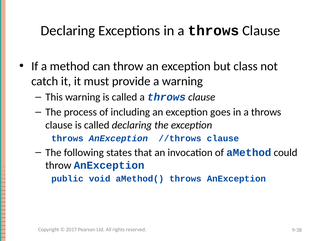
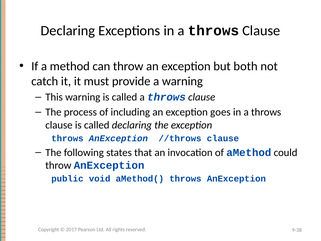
class: class -> both
